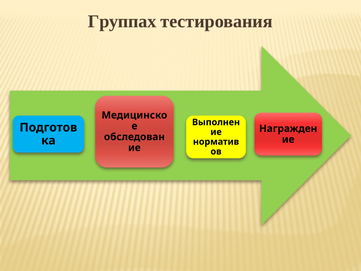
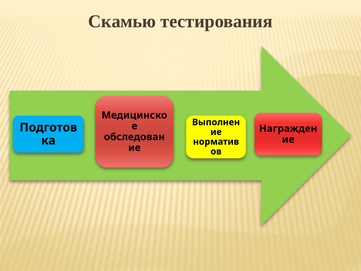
Группах: Группах -> Скамью
